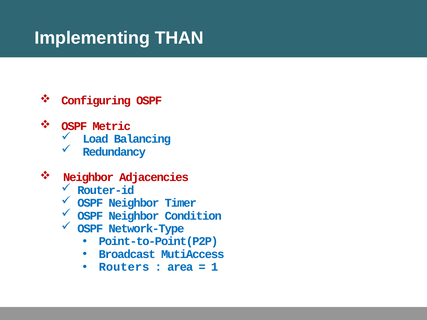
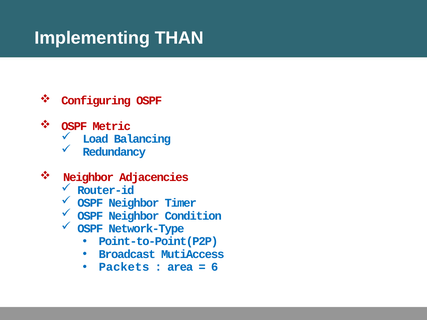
Routers: Routers -> Packets
1: 1 -> 6
